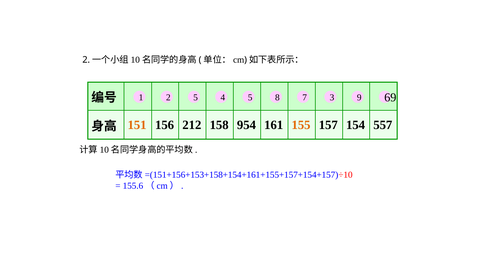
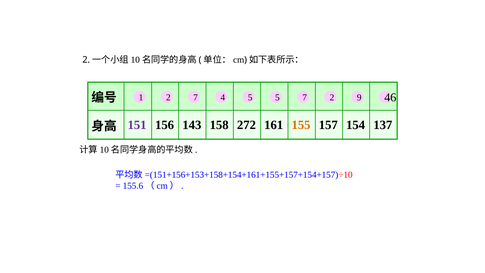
2 5: 5 -> 7
5 8: 8 -> 5
7 3: 3 -> 2
69: 69 -> 46
151 colour: orange -> purple
212: 212 -> 143
954: 954 -> 272
557: 557 -> 137
